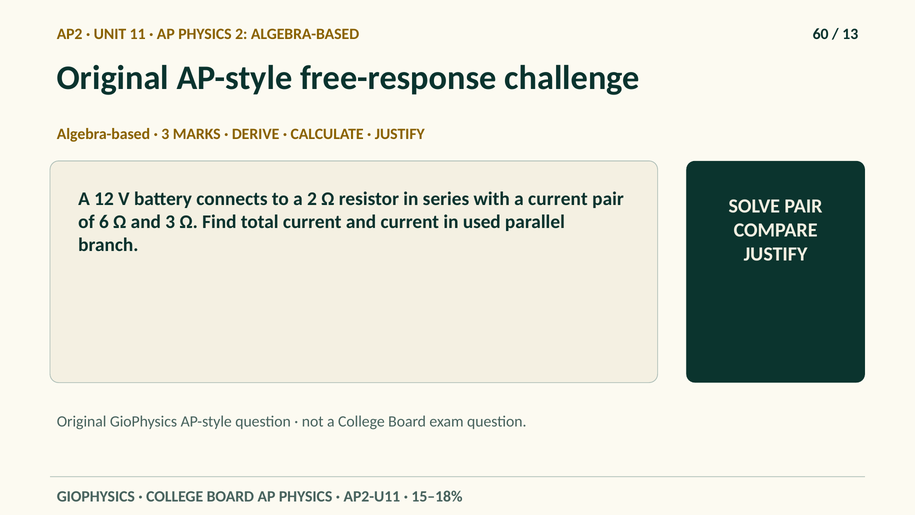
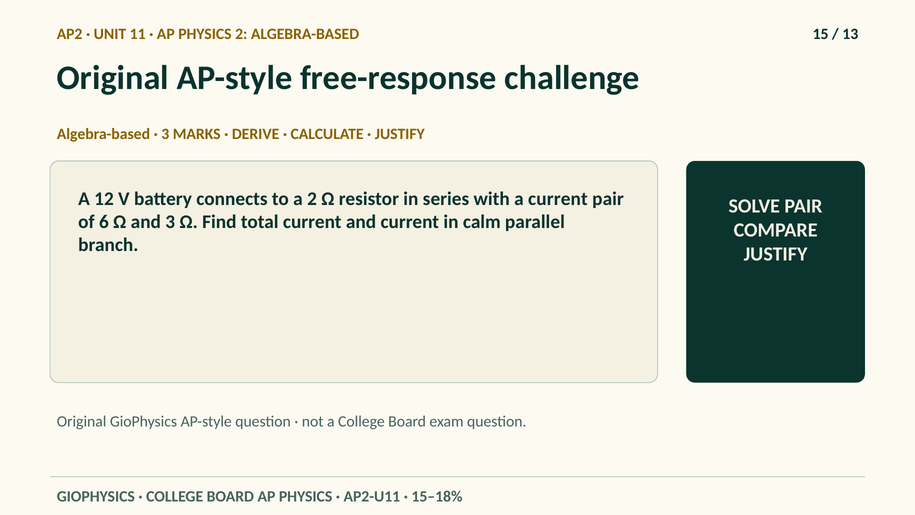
60: 60 -> 15
used: used -> calm
